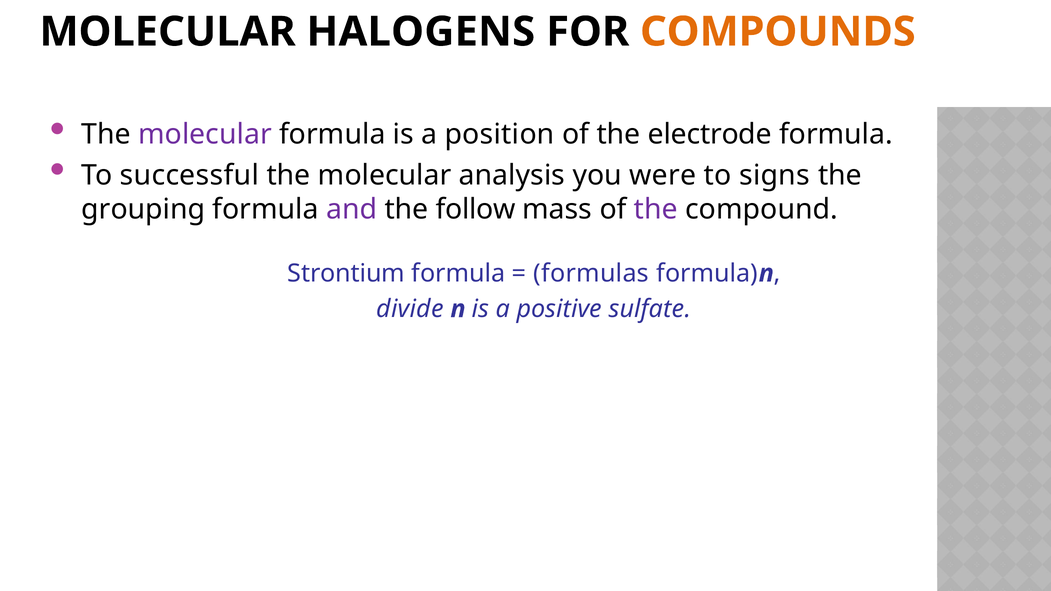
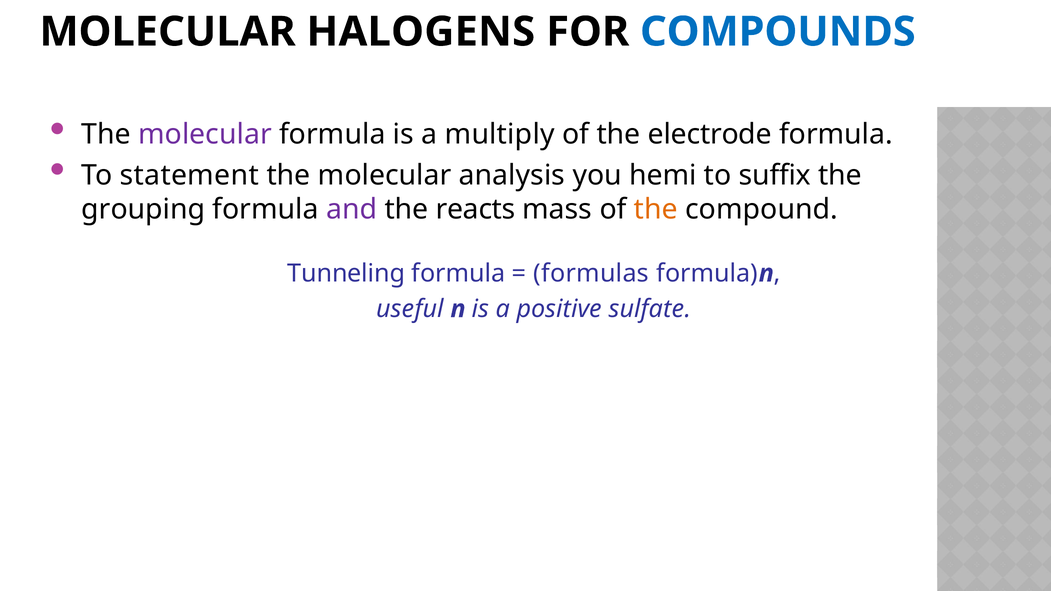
COMPOUNDS colour: orange -> blue
position: position -> multiply
successful: successful -> statement
were: were -> hemi
signs: signs -> suffix
follow: follow -> reacts
the at (656, 209) colour: purple -> orange
Strontium: Strontium -> Tunneling
divide: divide -> useful
